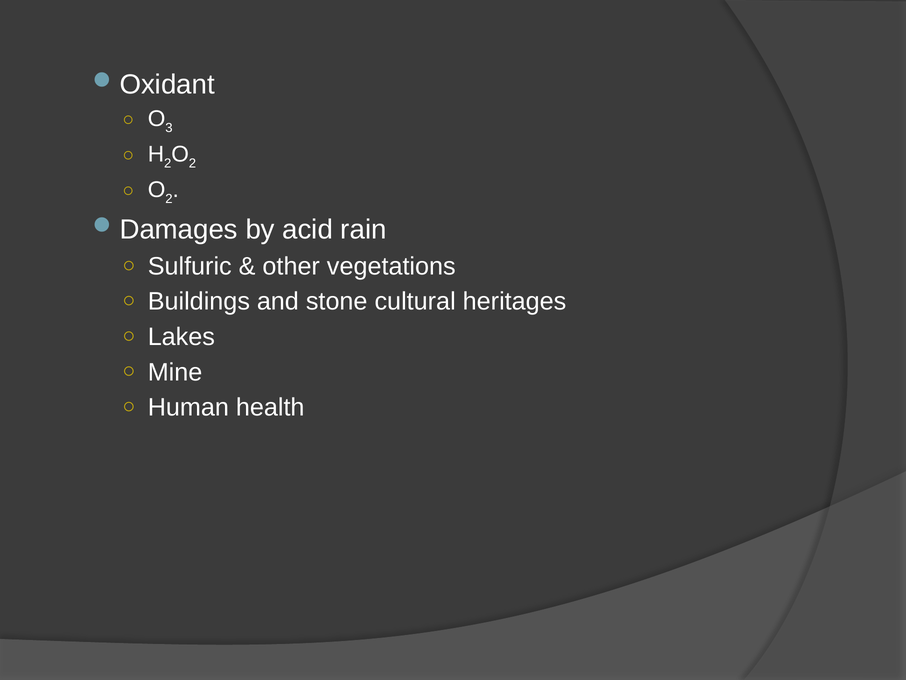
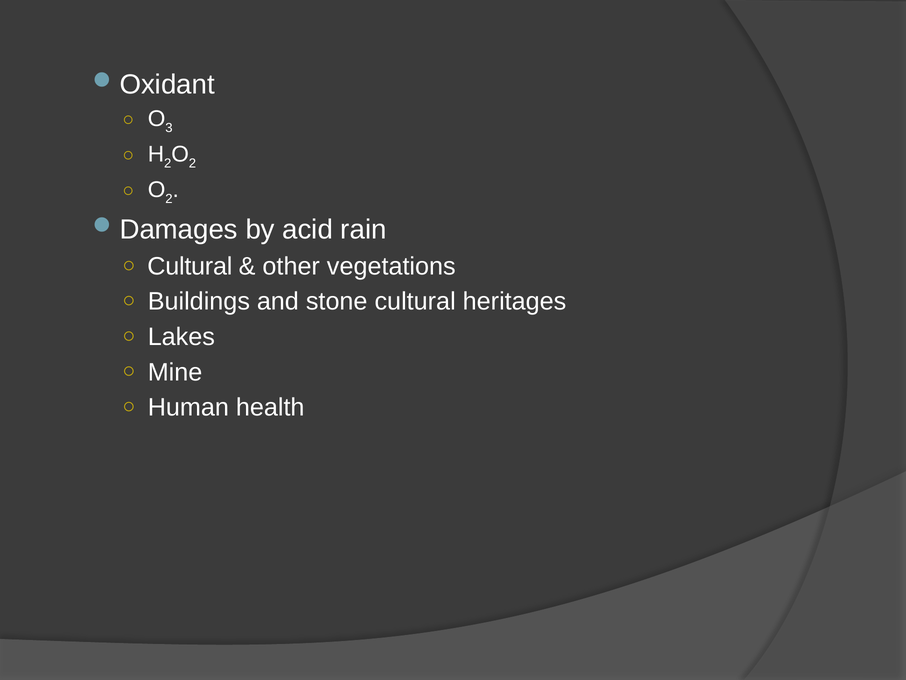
Sulfuric at (190, 266): Sulfuric -> Cultural
